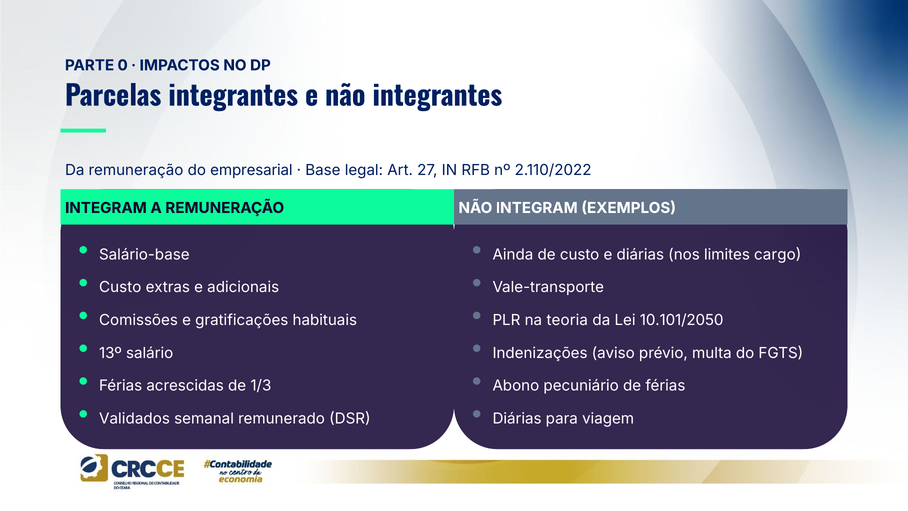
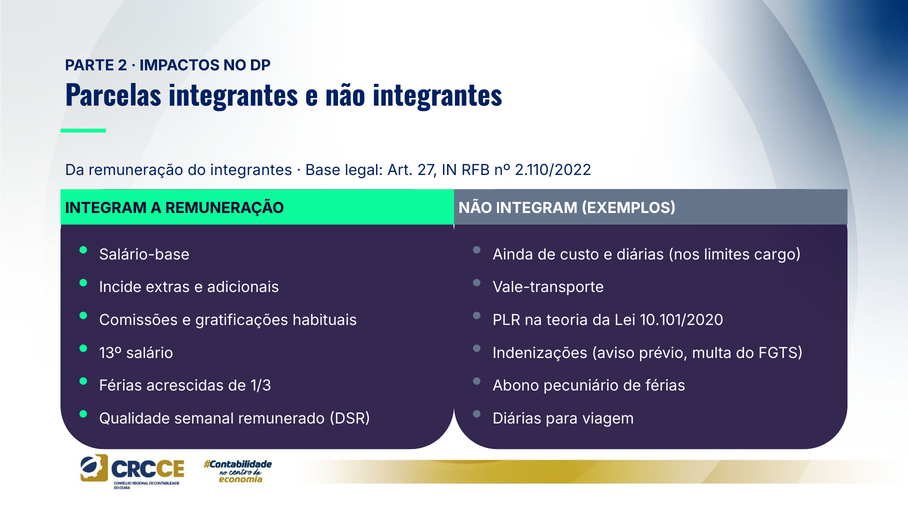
0: 0 -> 2
do empresarial: empresarial -> integrantes
Custo at (120, 287): Custo -> Incide
10.101/2050: 10.101/2050 -> 10.101/2020
Validados: Validados -> Qualidade
